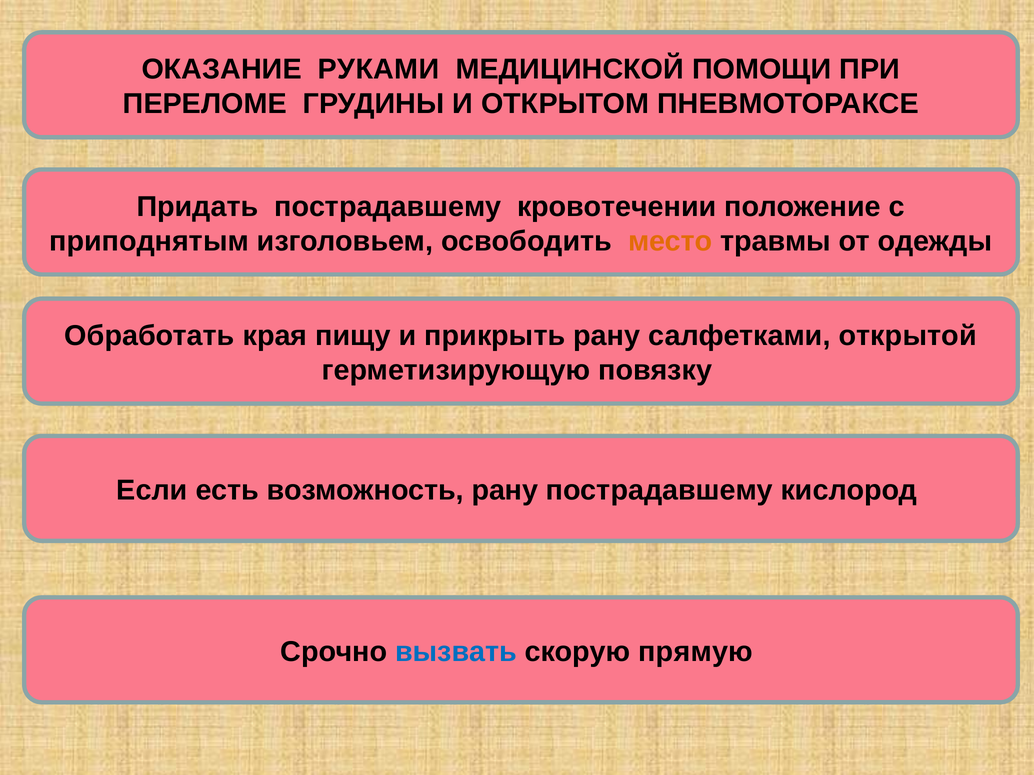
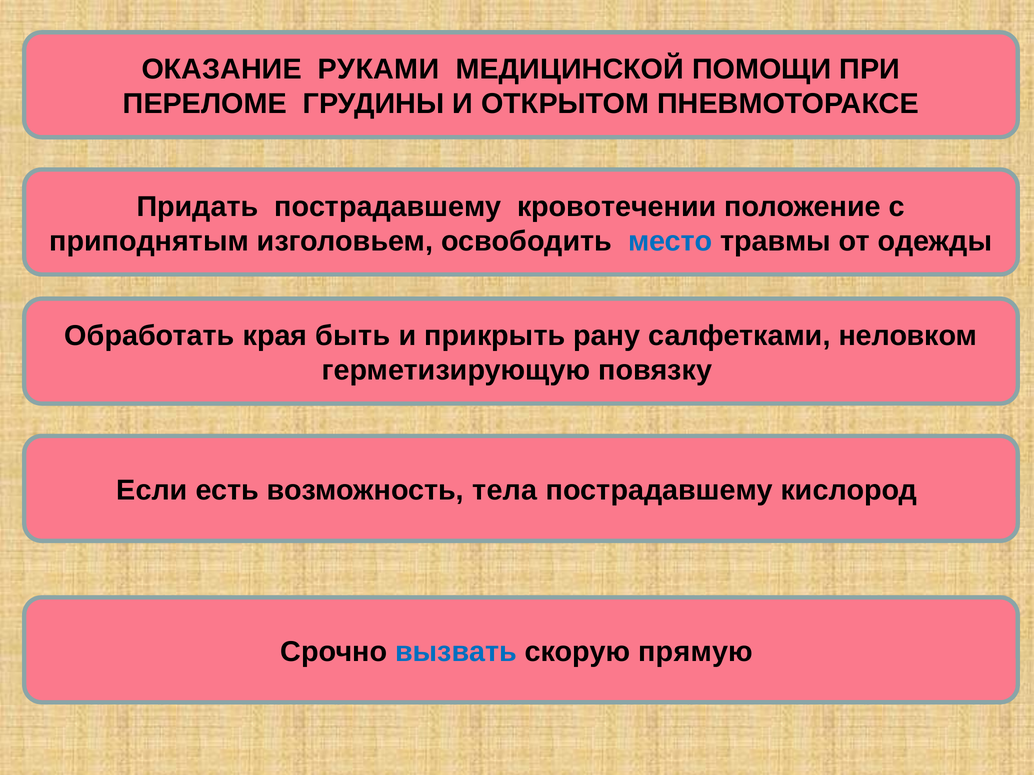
место colour: orange -> blue
пищу: пищу -> быть
открытой: открытой -> неловком
возможность рану: рану -> тела
